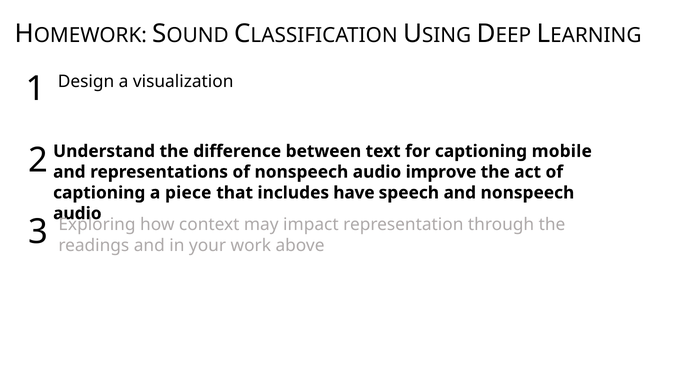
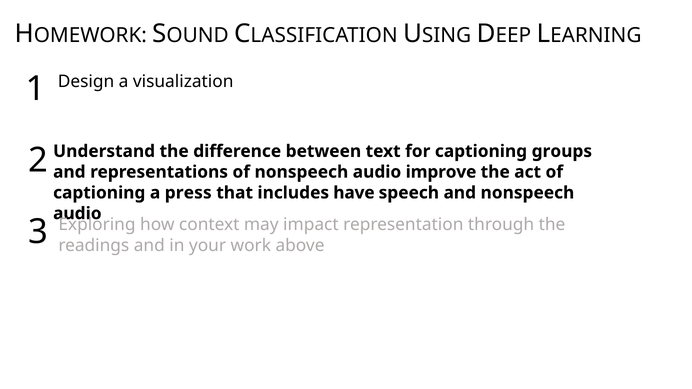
mobile: mobile -> groups
piece: piece -> press
